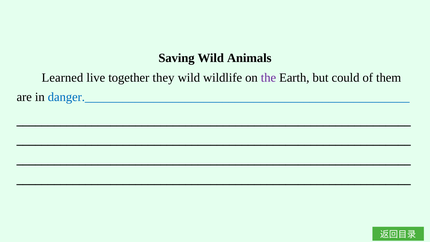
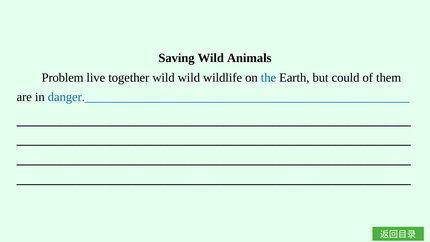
Learned: Learned -> Problem
together they: they -> wild
the colour: purple -> blue
